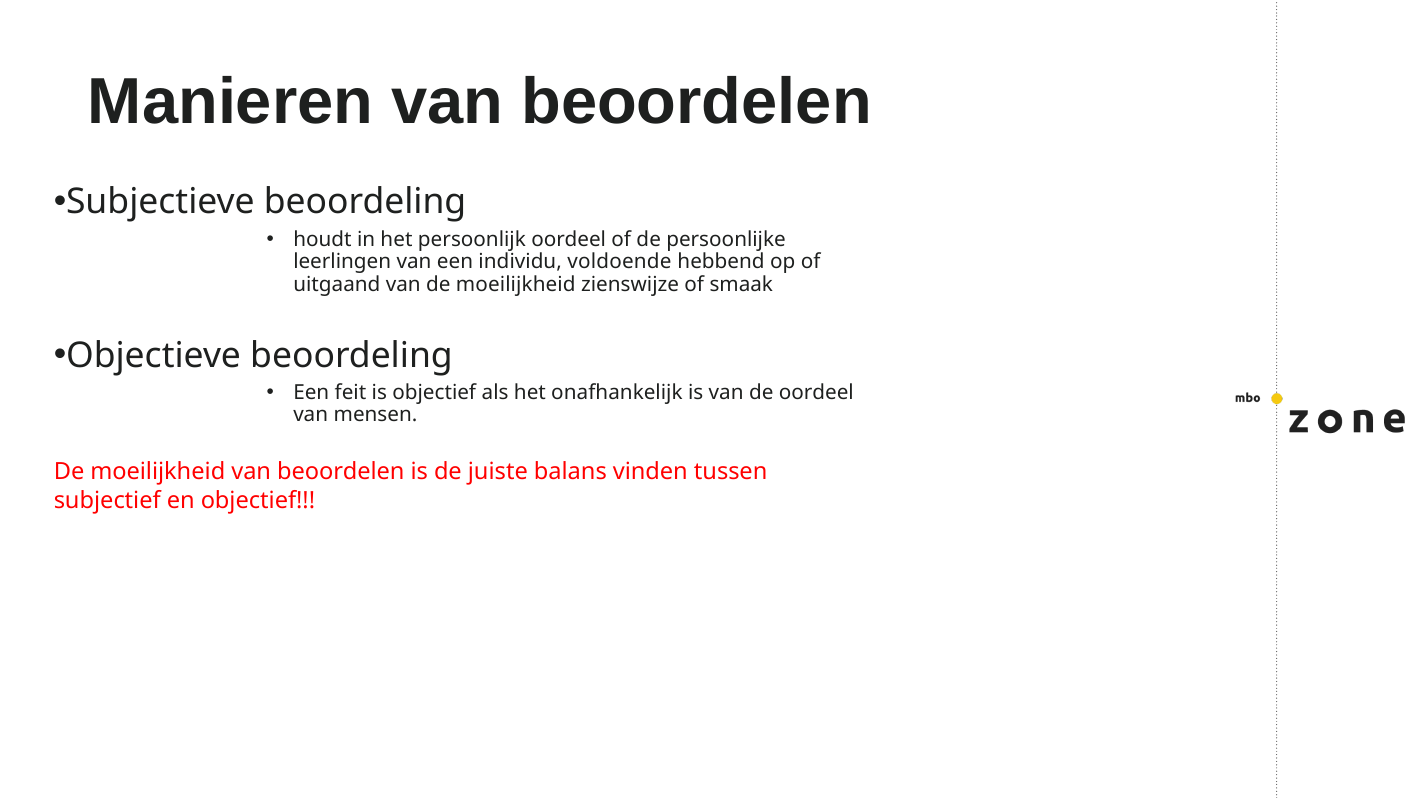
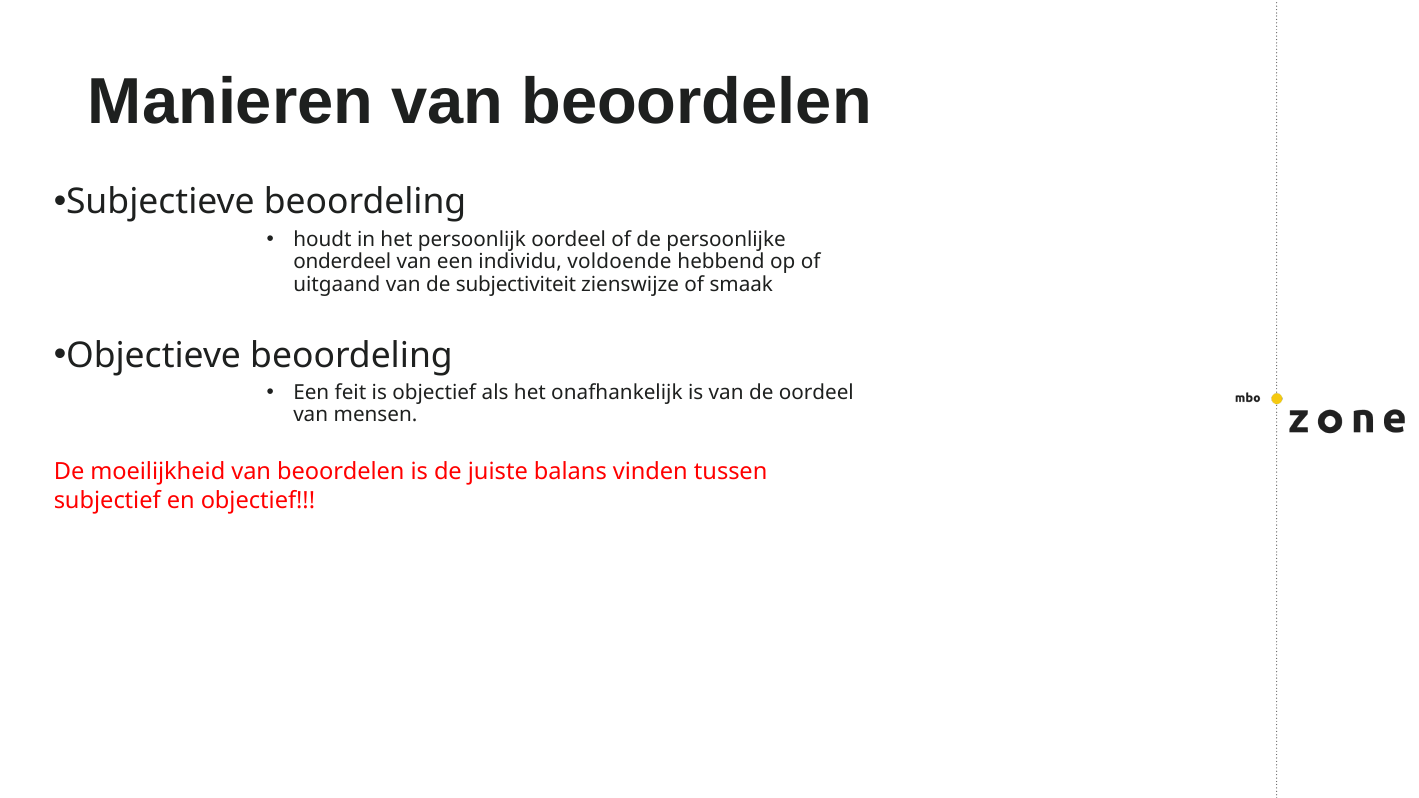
leerlingen: leerlingen -> onderdeel
van de moeilijkheid: moeilijkheid -> subjectiviteit
